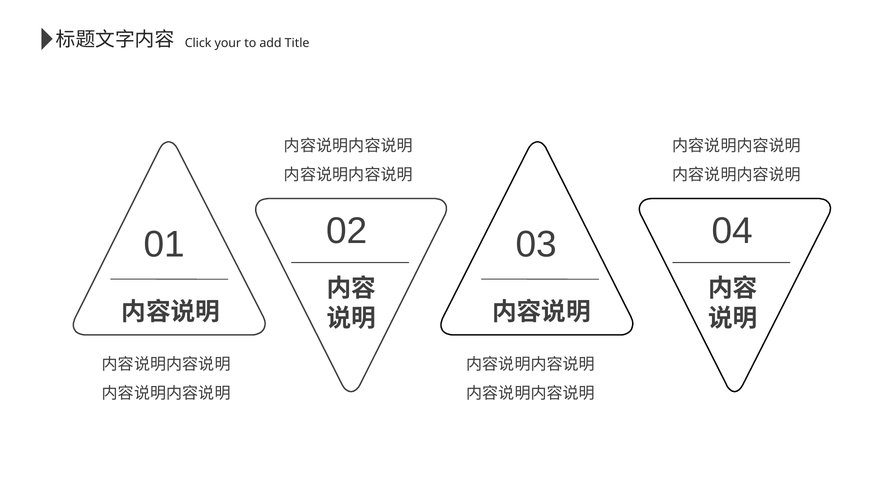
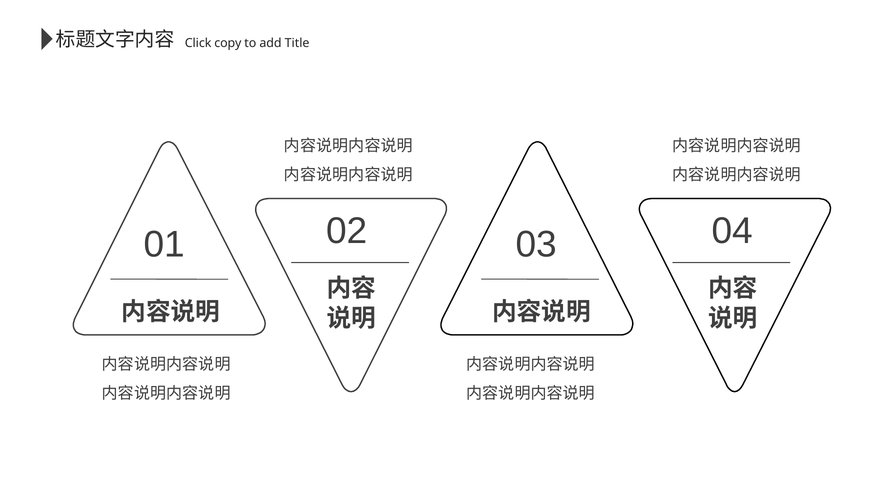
your: your -> copy
